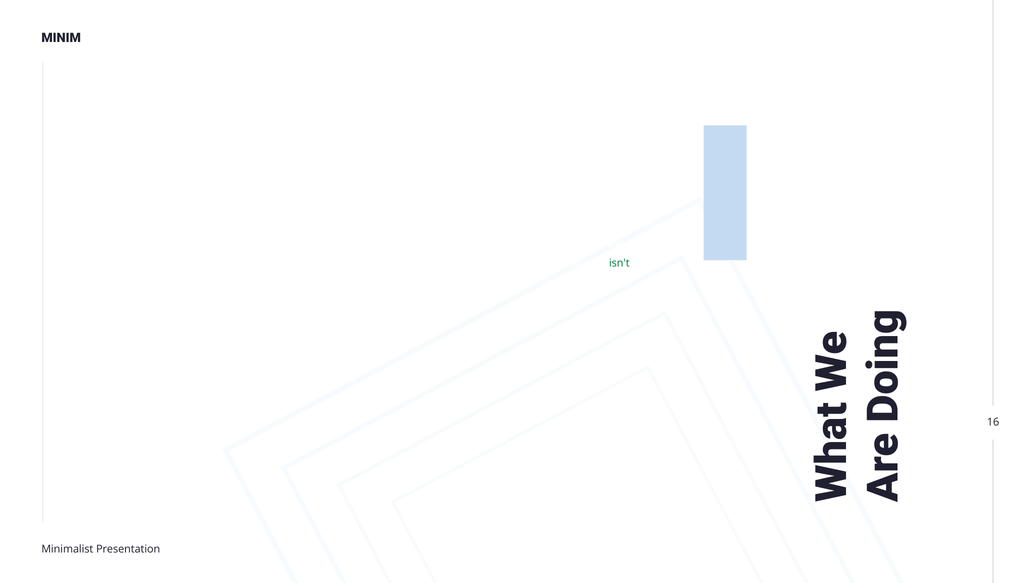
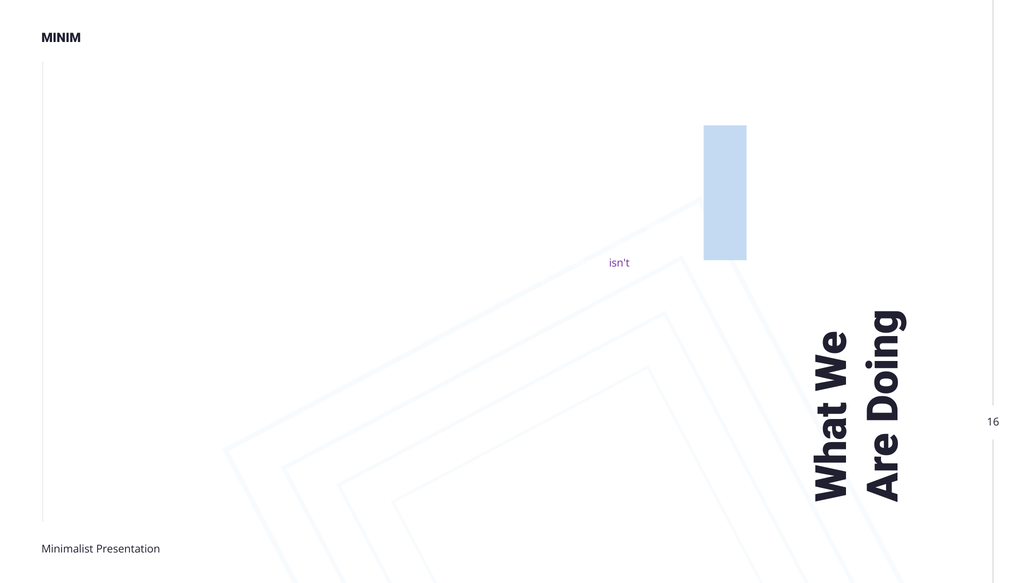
isn't colour: green -> purple
